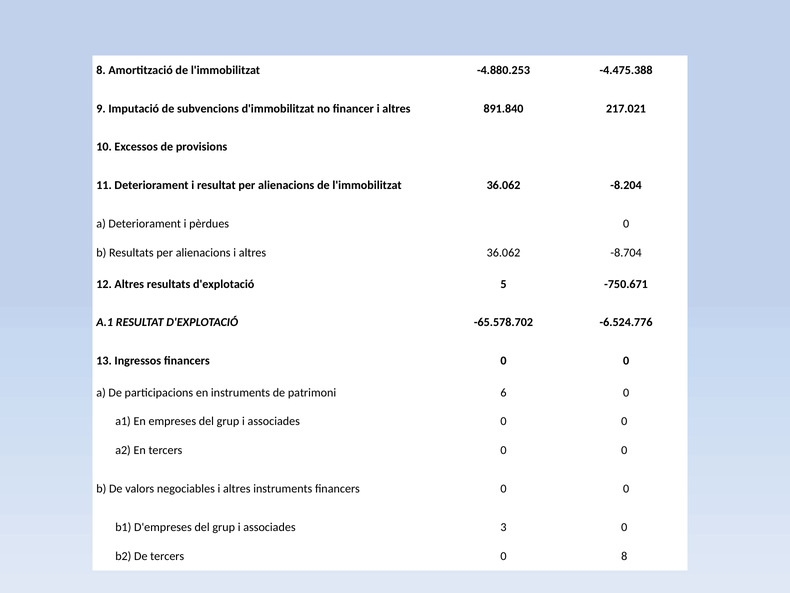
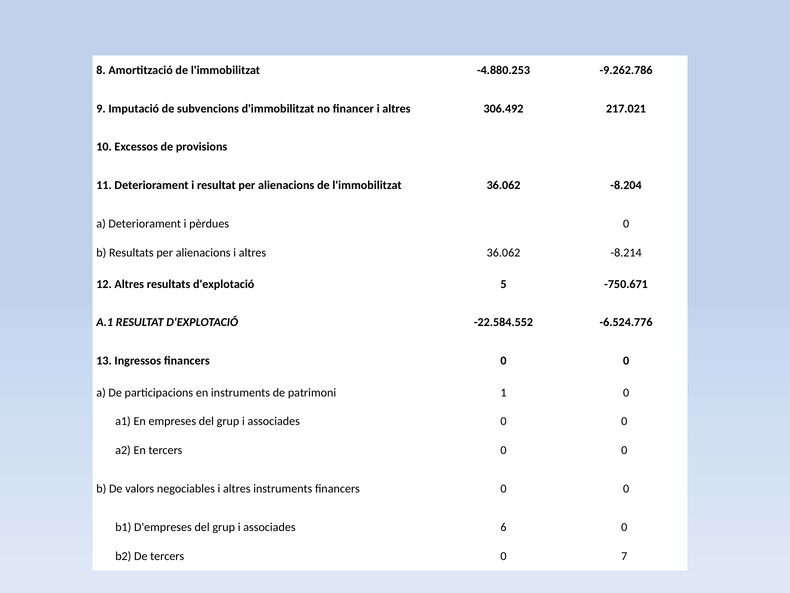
-4.475.388: -4.475.388 -> -9.262.786
891.840: 891.840 -> 306.492
-8.704: -8.704 -> -8.214
-65.578.702: -65.578.702 -> -22.584.552
6: 6 -> 1
3: 3 -> 6
0 8: 8 -> 7
